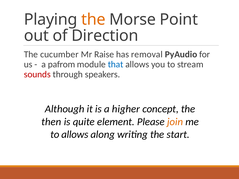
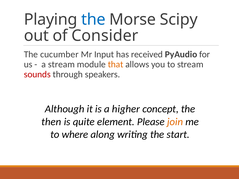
the at (93, 19) colour: orange -> blue
Point: Point -> Scipy
Direction: Direction -> Consider
Raise: Raise -> Input
removal: removal -> received
a pafrom: pafrom -> stream
that colour: blue -> orange
to allows: allows -> where
